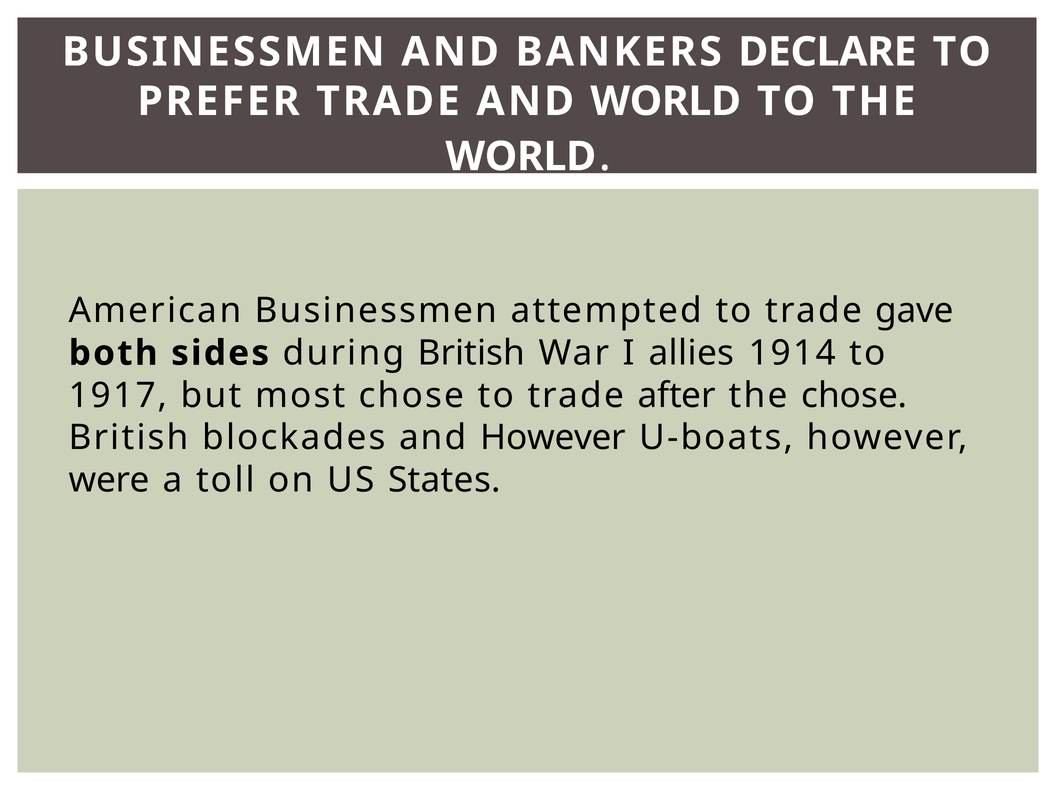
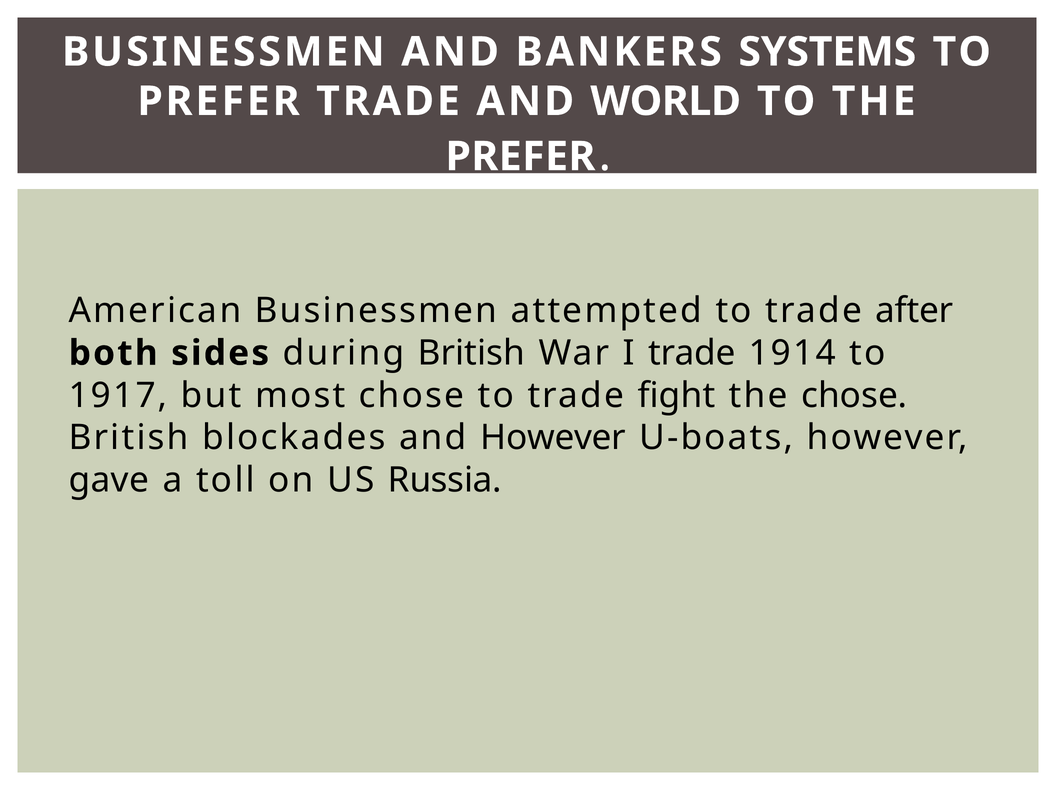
DECLARE: DECLARE -> SYSTEMS
WORLD at (521, 157): WORLD -> PREFER
gave: gave -> after
I allies: allies -> trade
after: after -> fight
were: were -> gave
States: States -> Russia
